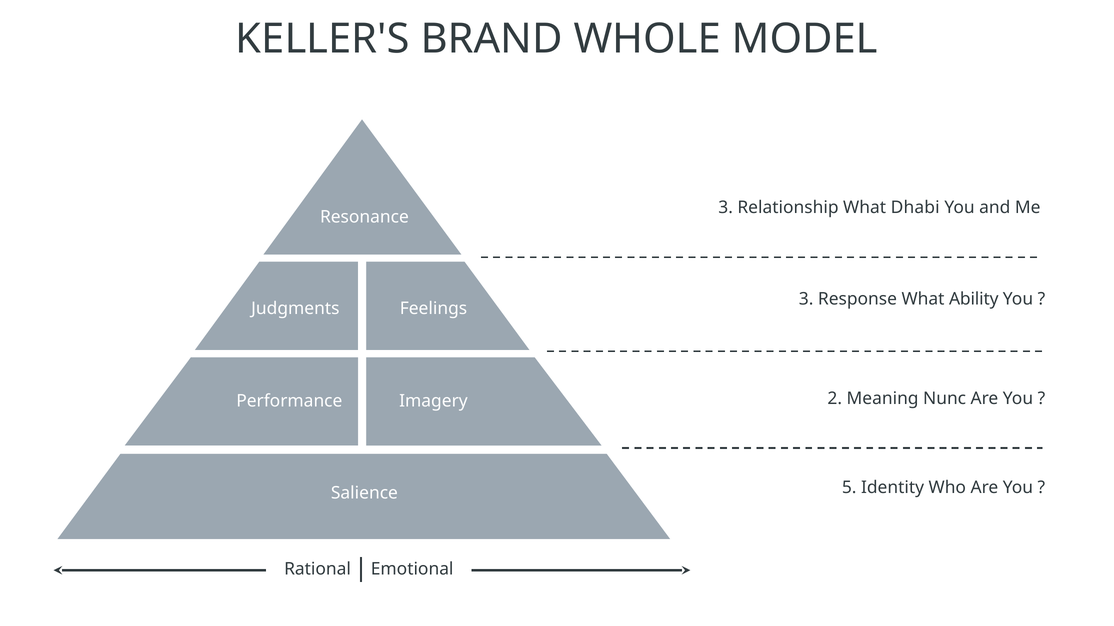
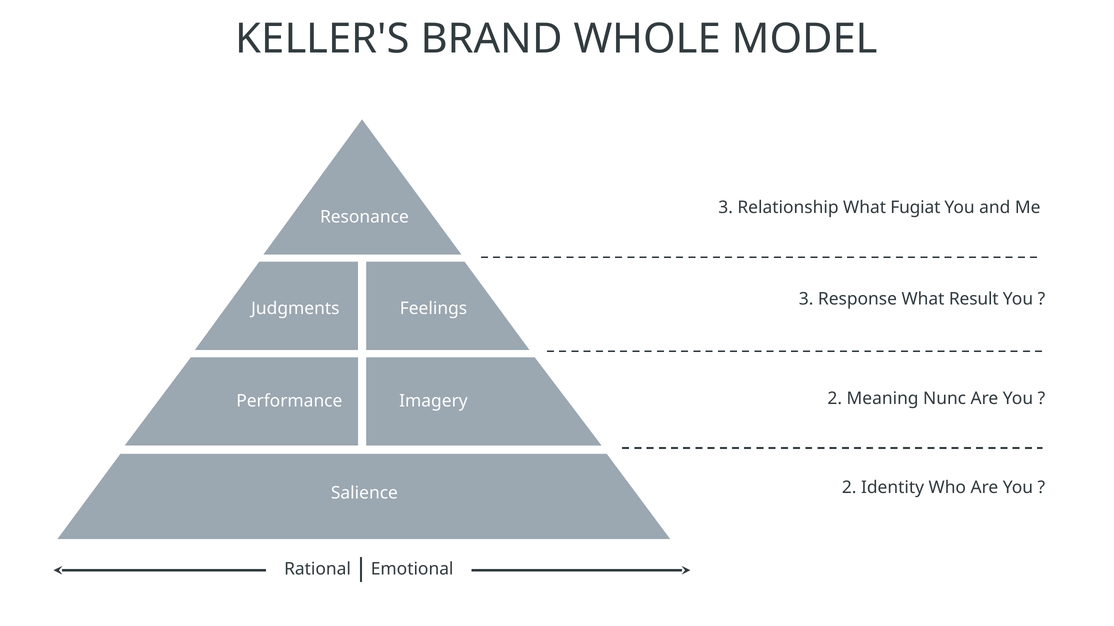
Dhabi: Dhabi -> Fugiat
Ability: Ability -> Result
Salience 5: 5 -> 2
